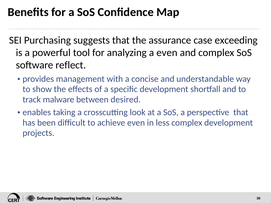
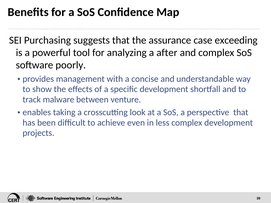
a even: even -> after
reflect: reflect -> poorly
desired: desired -> venture
